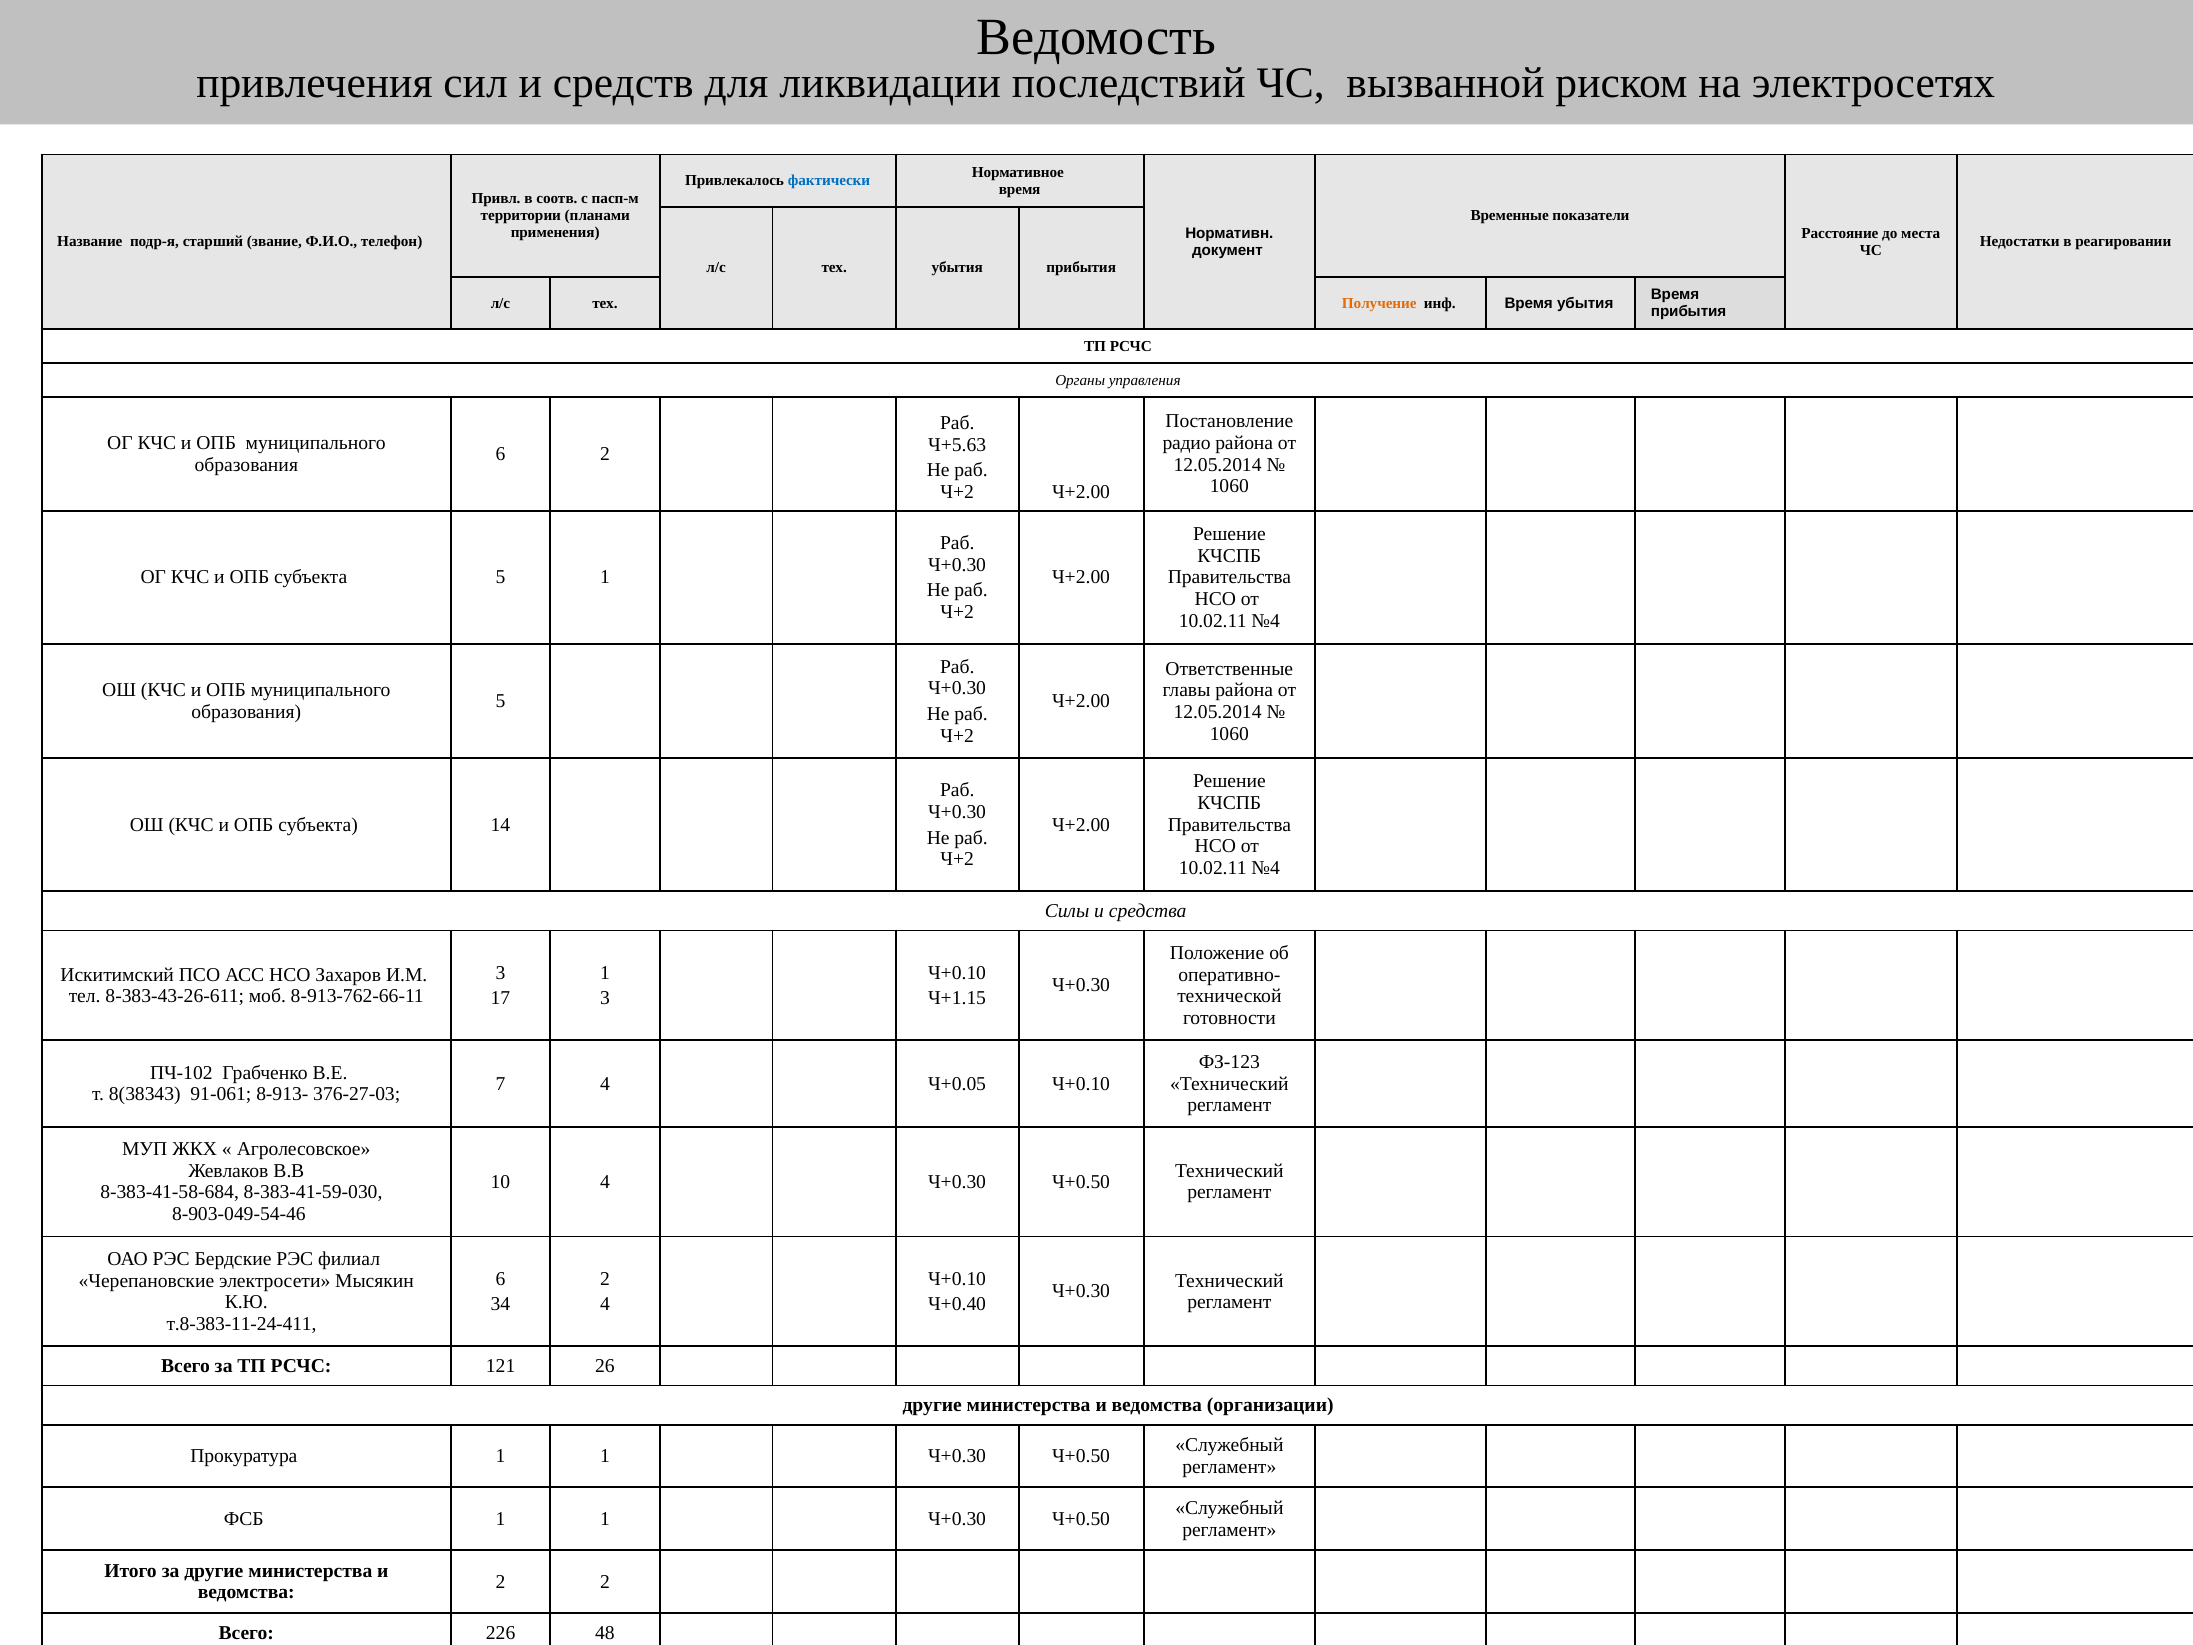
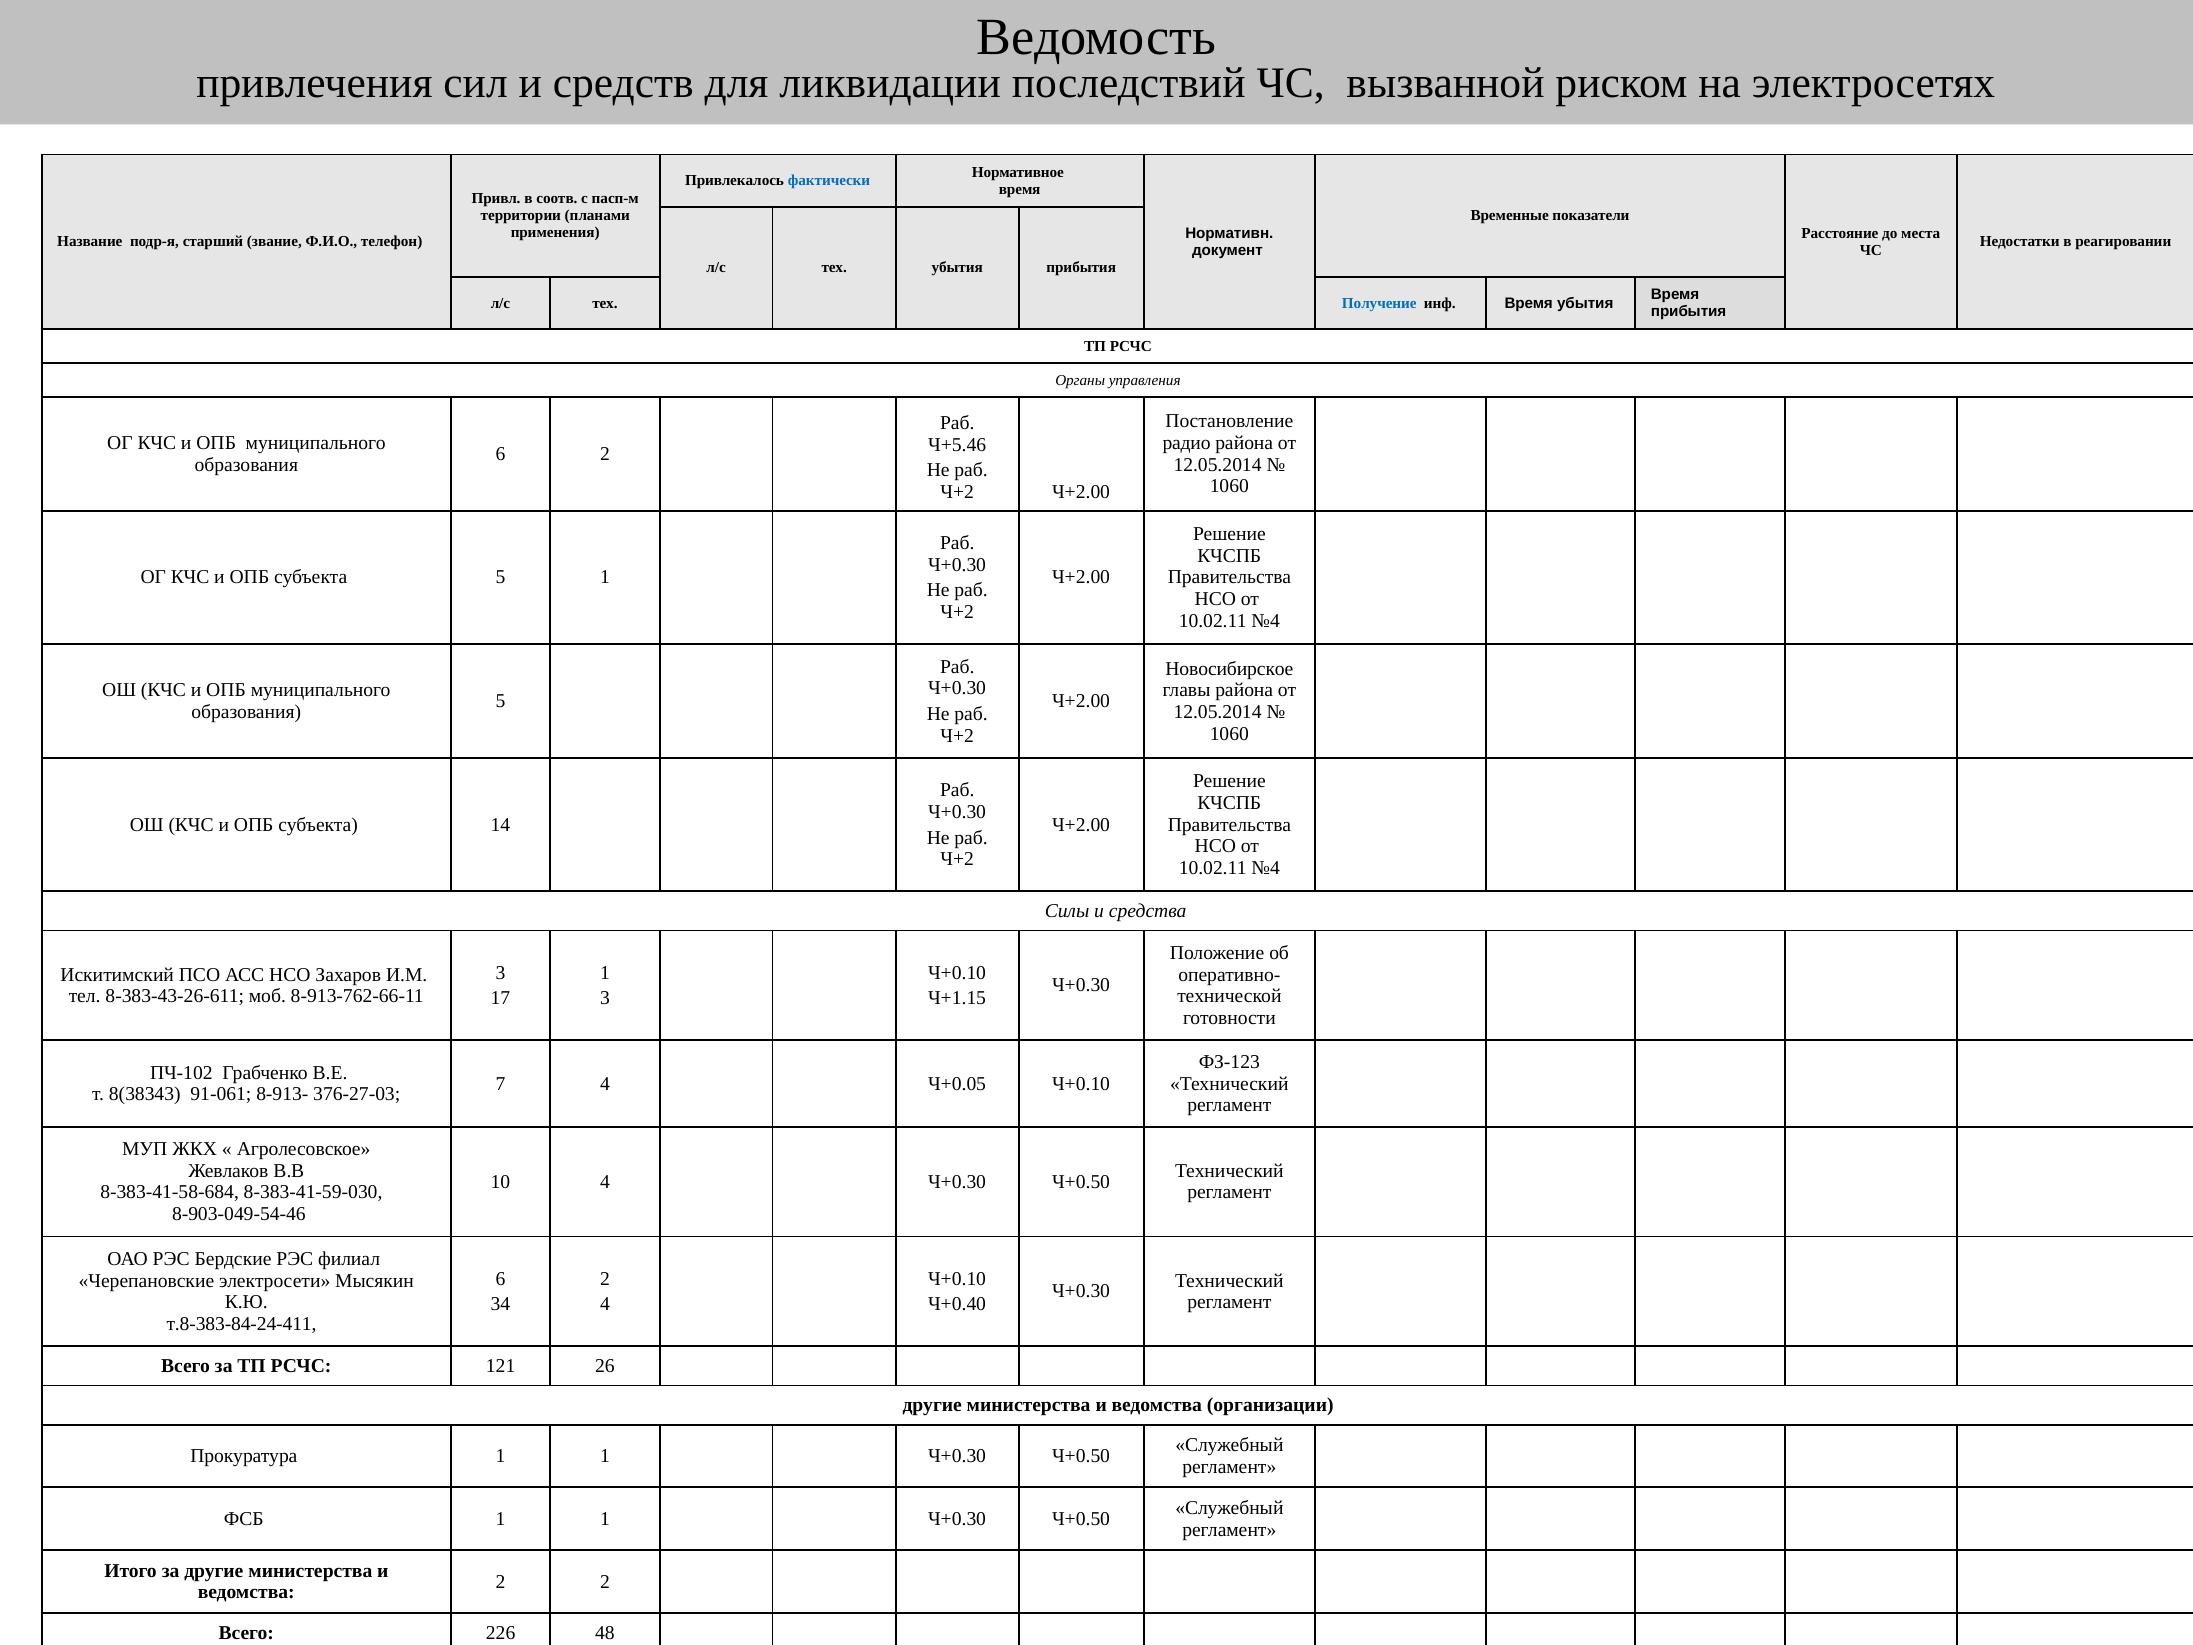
Получение colour: orange -> blue
Ч+5.63: Ч+5.63 -> Ч+5.46
Ответственные: Ответственные -> Новосибирское
т.8-383-11-24-411: т.8-383-11-24-411 -> т.8-383-84-24-411
